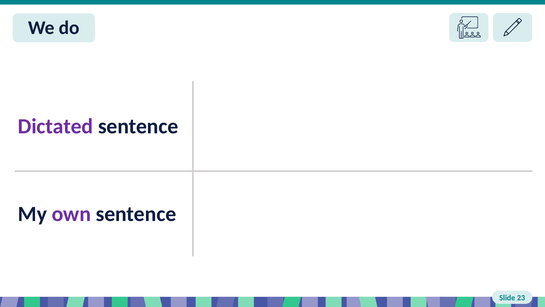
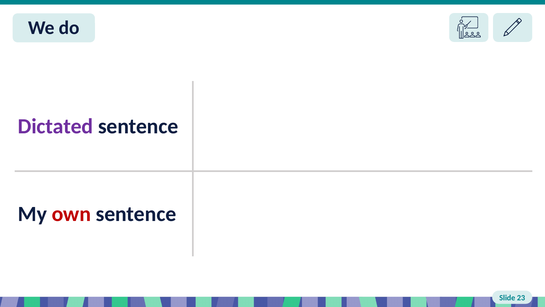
own colour: purple -> red
